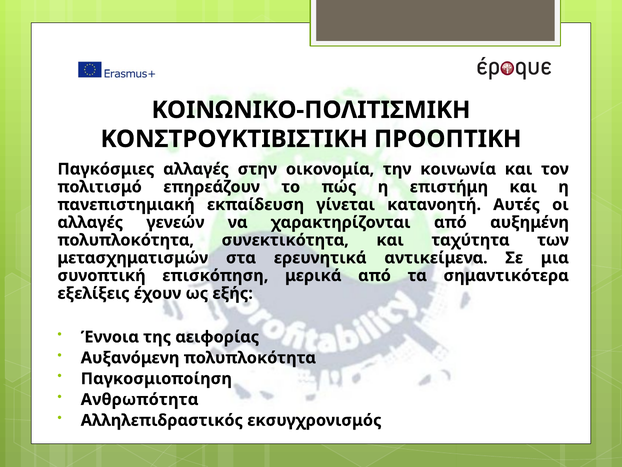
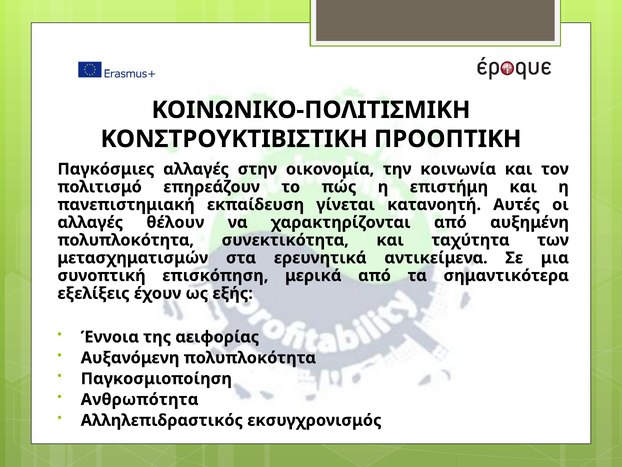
γενεών: γενεών -> θέλουν
